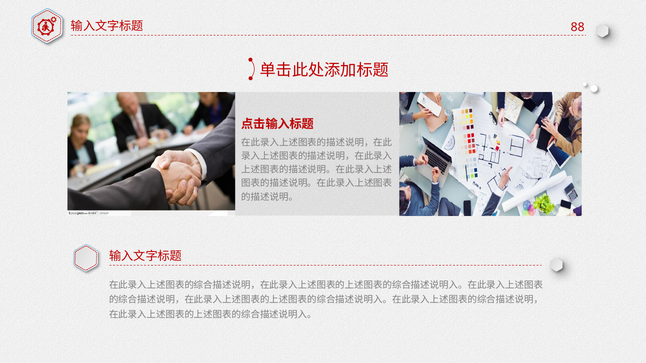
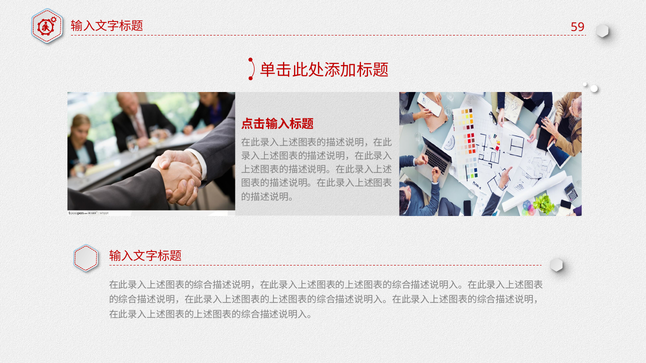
88: 88 -> 59
